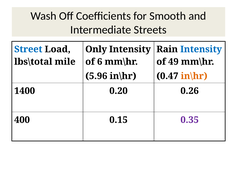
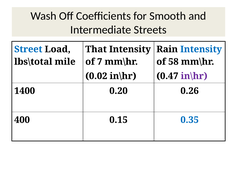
Only: Only -> That
6: 6 -> 7
49: 49 -> 58
5.96: 5.96 -> 0.02
in\hr at (194, 76) colour: orange -> purple
0.35 colour: purple -> blue
